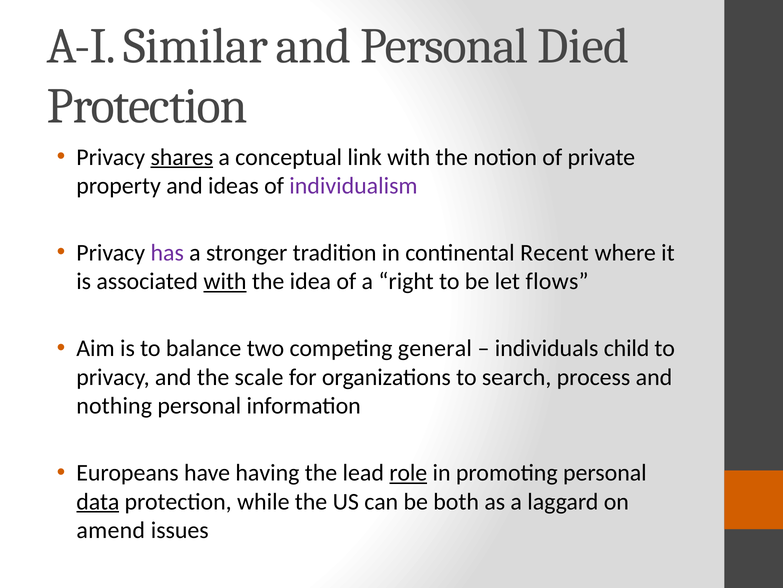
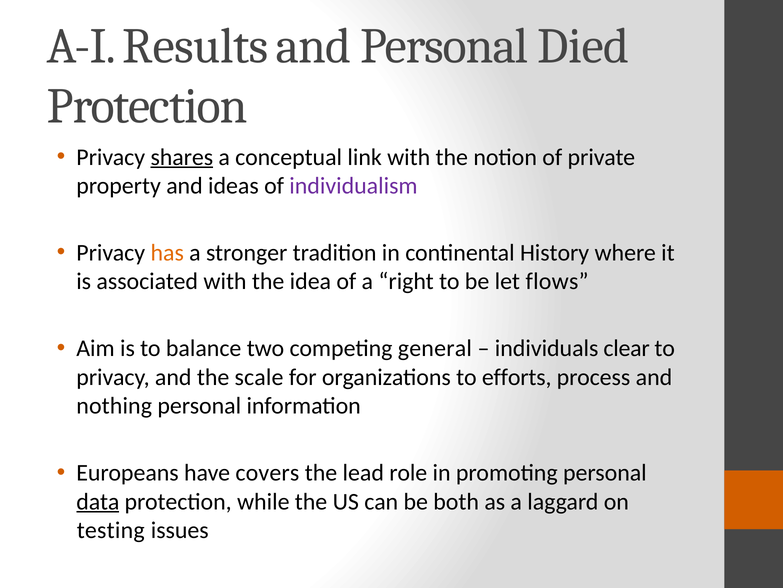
Similar: Similar -> Results
has colour: purple -> orange
Recent: Recent -> History
with at (225, 281) underline: present -> none
child: child -> clear
search: search -> efforts
having: having -> covers
role underline: present -> none
amend: amend -> testing
